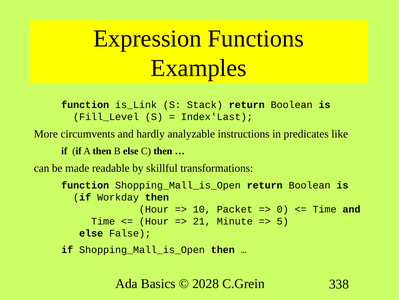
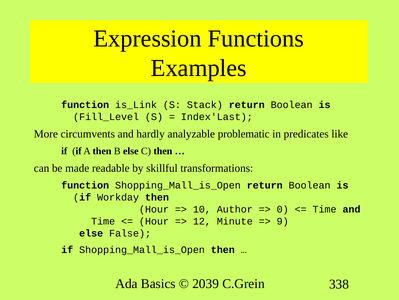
instructions: instructions -> problematic
Packet: Packet -> Author
21: 21 -> 12
5: 5 -> 9
2028: 2028 -> 2039
